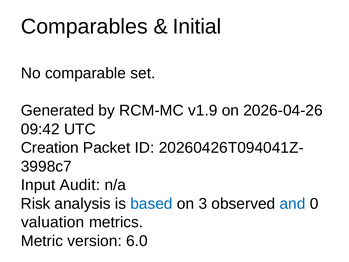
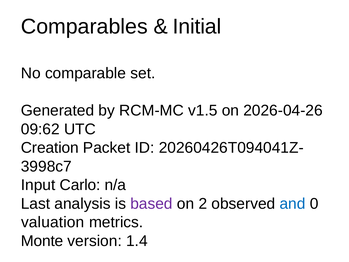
v1.9: v1.9 -> v1.5
09:42: 09:42 -> 09:62
Audit: Audit -> Carlo
Risk: Risk -> Last
based colour: blue -> purple
3: 3 -> 2
Metric: Metric -> Monte
6.0: 6.0 -> 1.4
